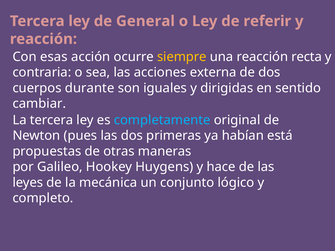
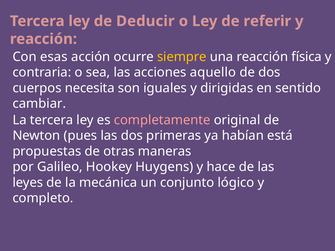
General: General -> Deducir
recta: recta -> física
externa: externa -> aquello
durante: durante -> necesita
completamente colour: light blue -> pink
